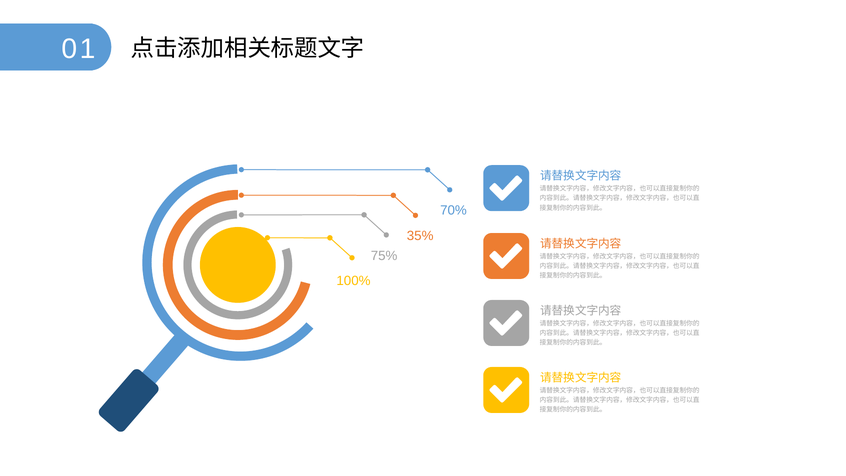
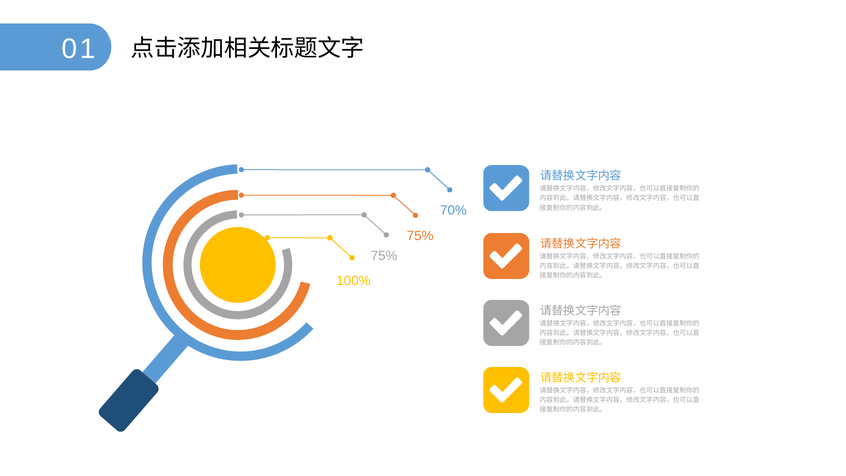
35% at (420, 236): 35% -> 75%
